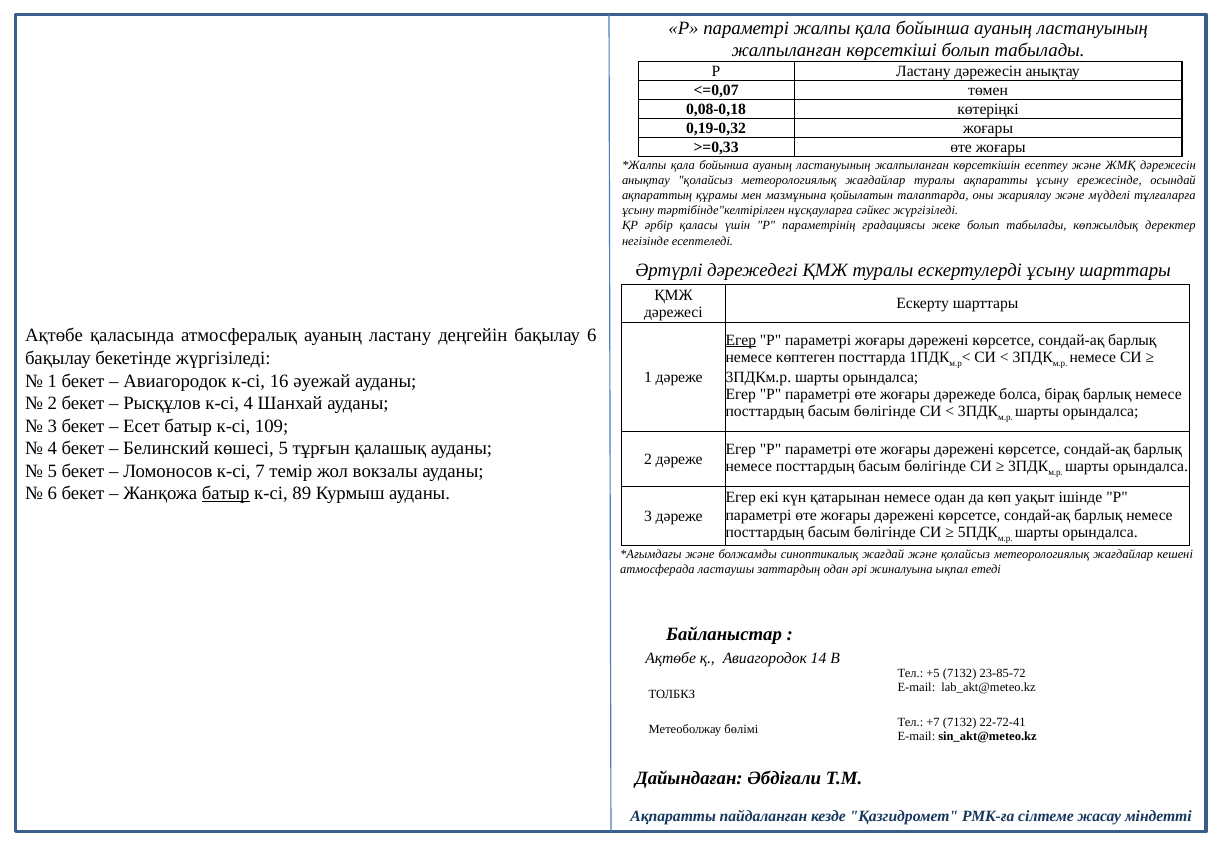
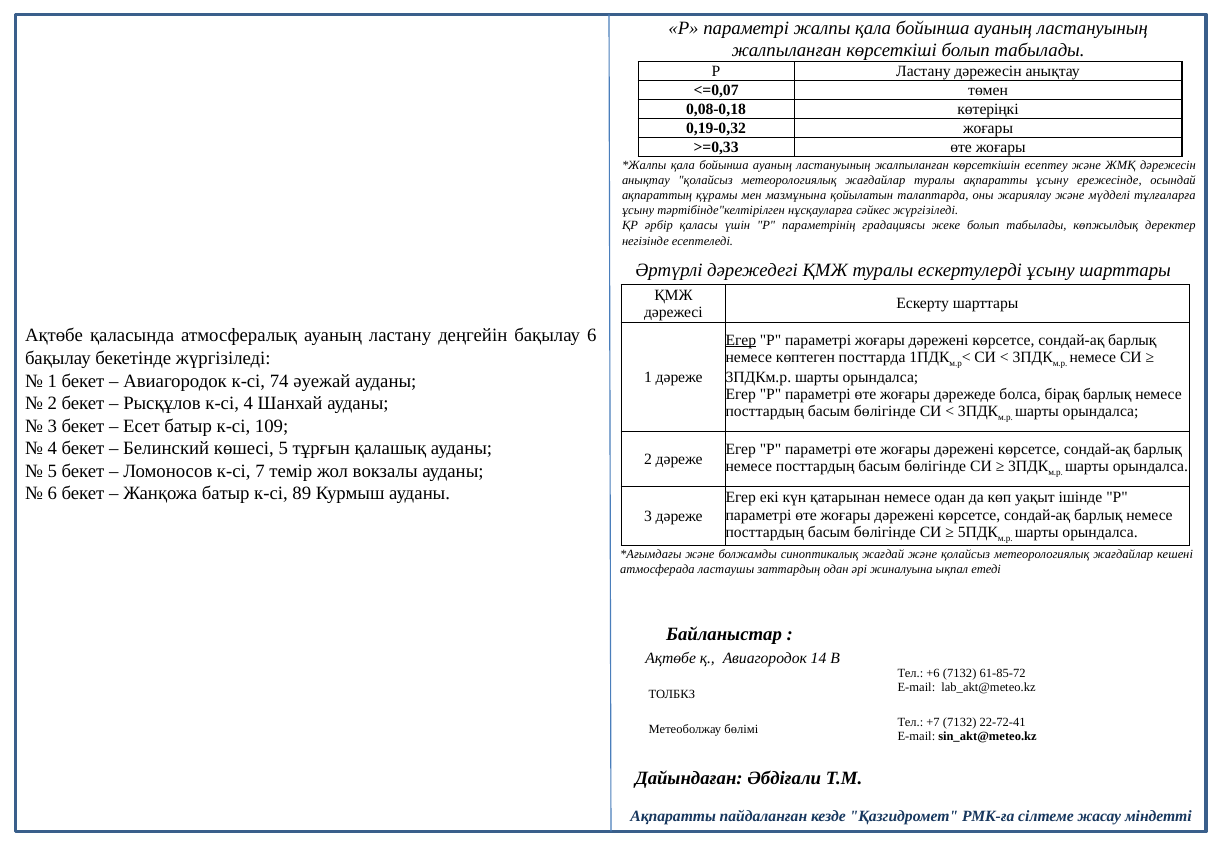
16: 16 -> 74
батыр at (226, 494) underline: present -> none
+5: +5 -> +6
23-85-72: 23-85-72 -> 61-85-72
